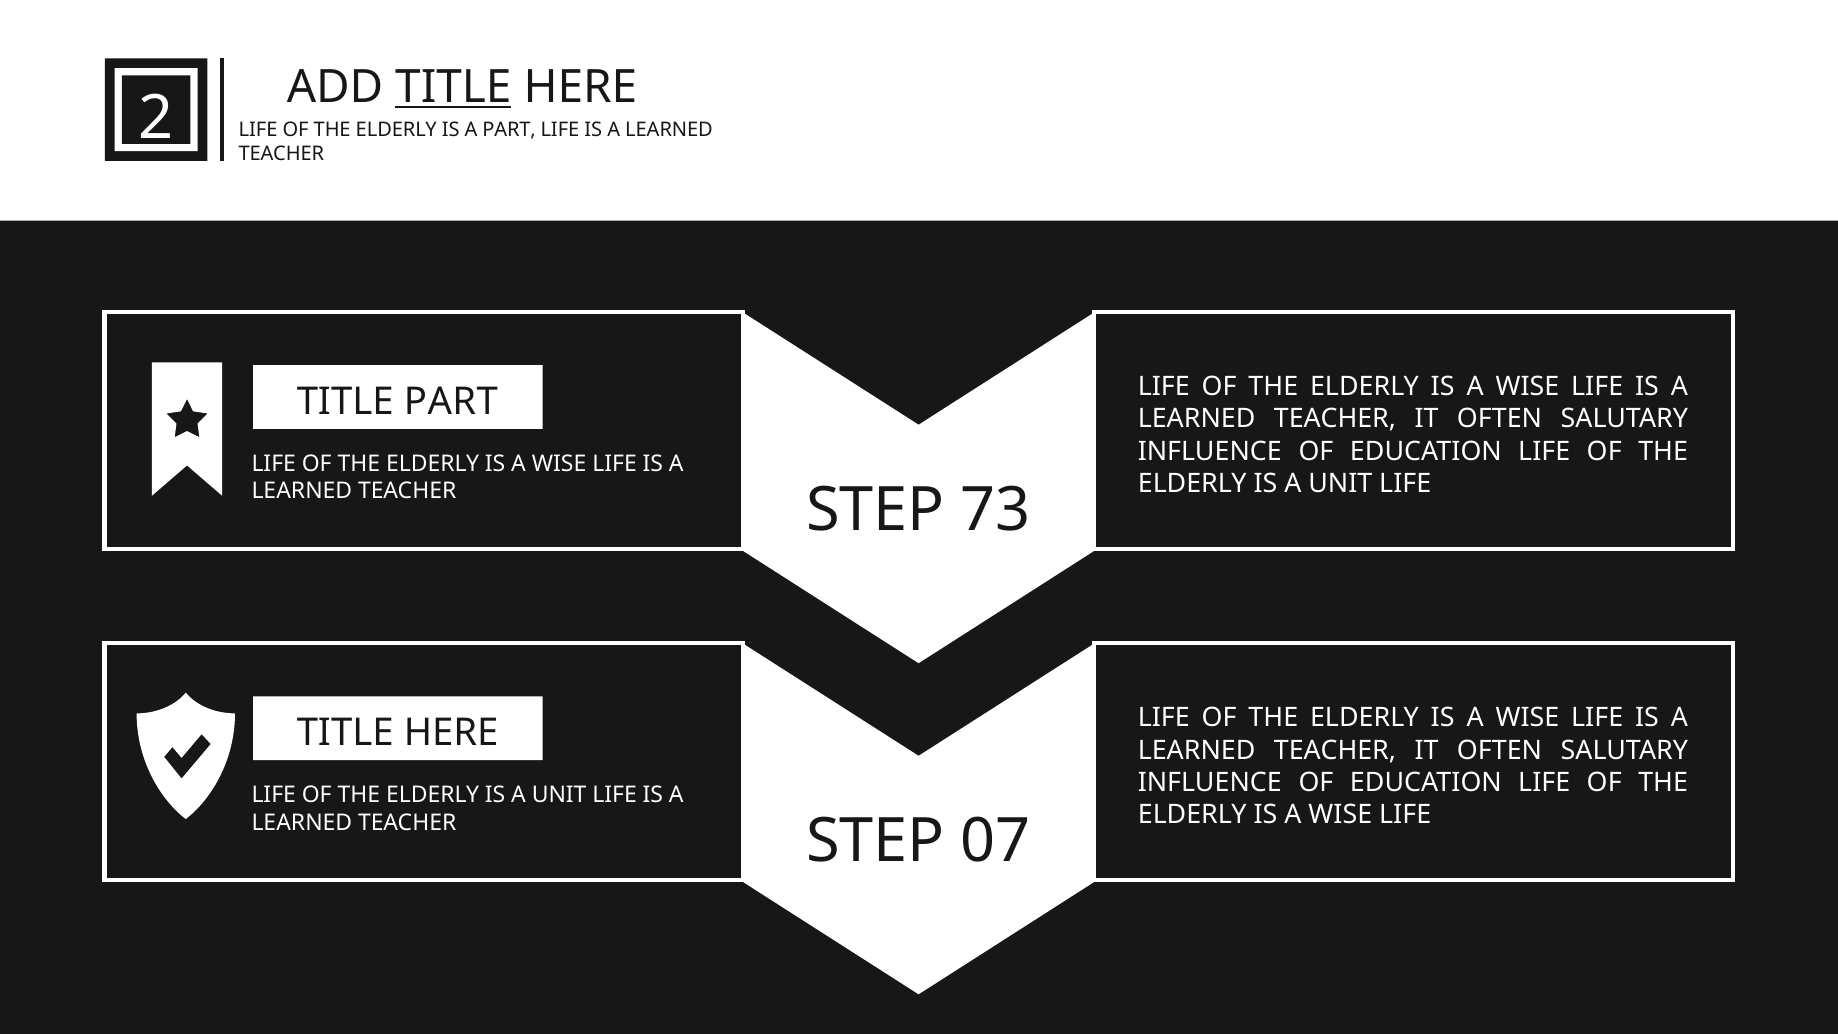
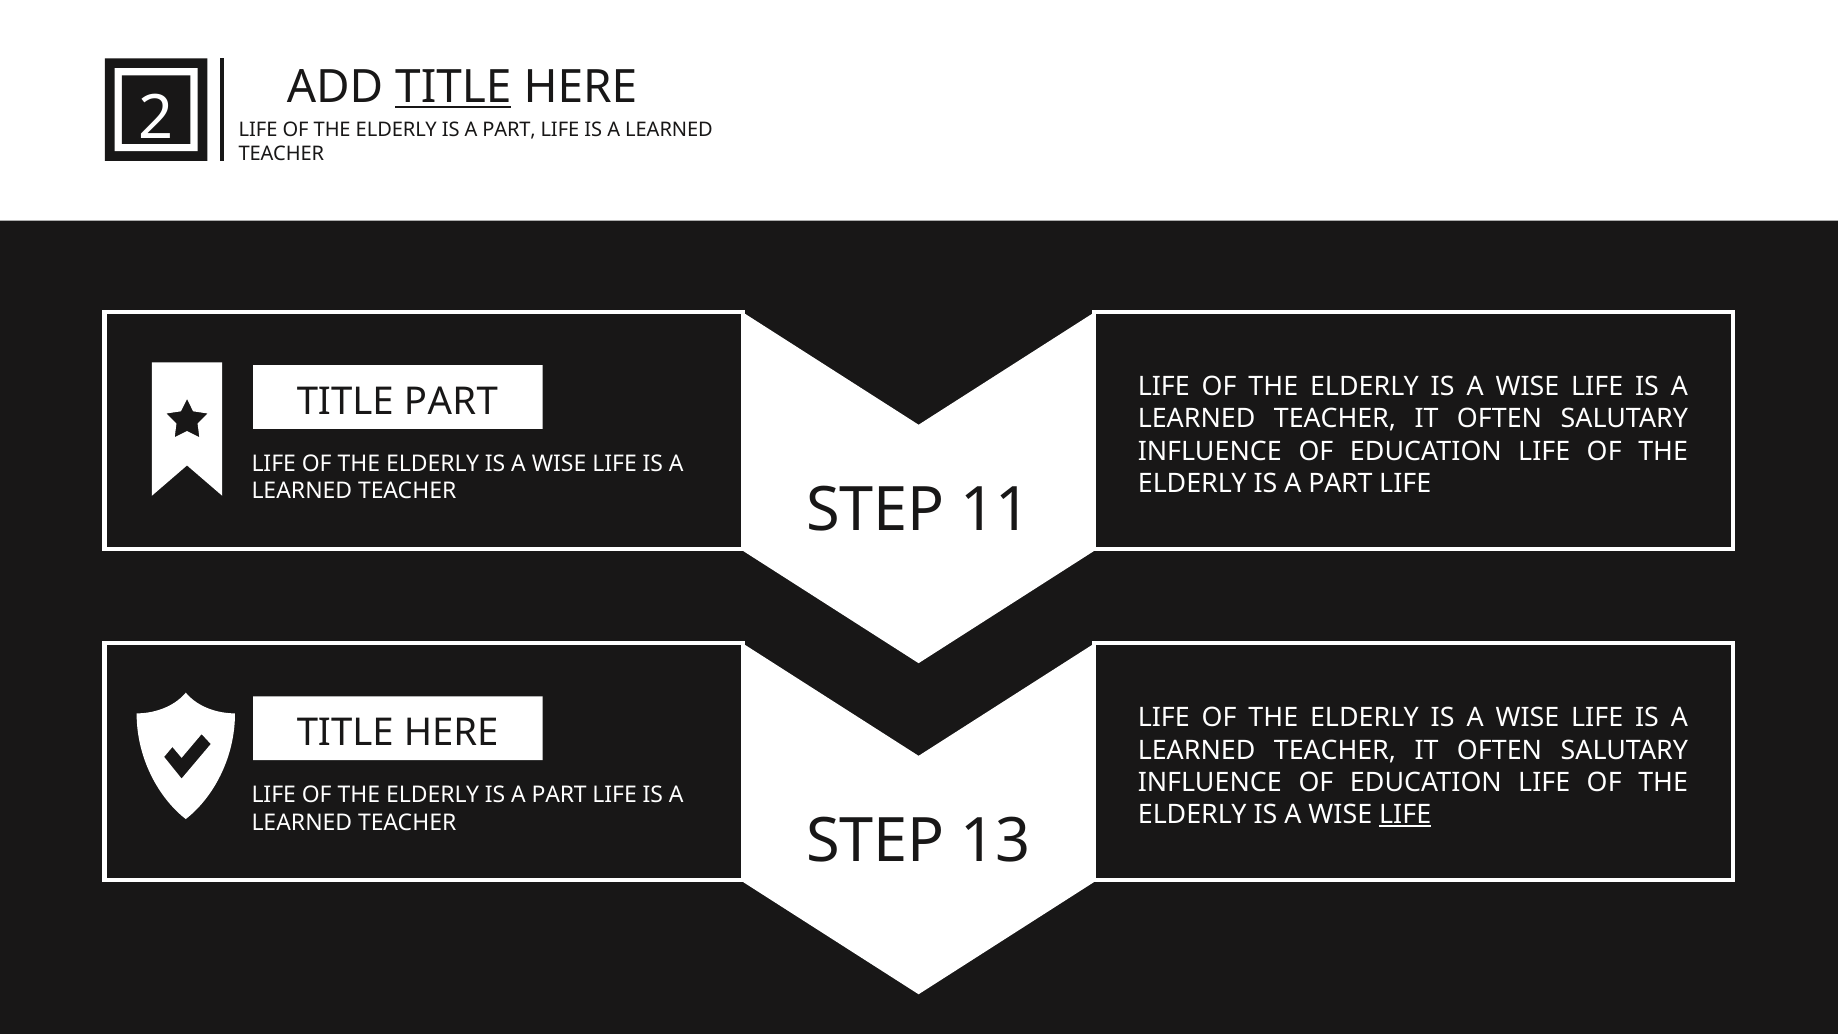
UNIT at (1340, 483): UNIT -> PART
73: 73 -> 11
UNIT at (559, 795): UNIT -> PART
LIFE at (1405, 814) underline: none -> present
07: 07 -> 13
